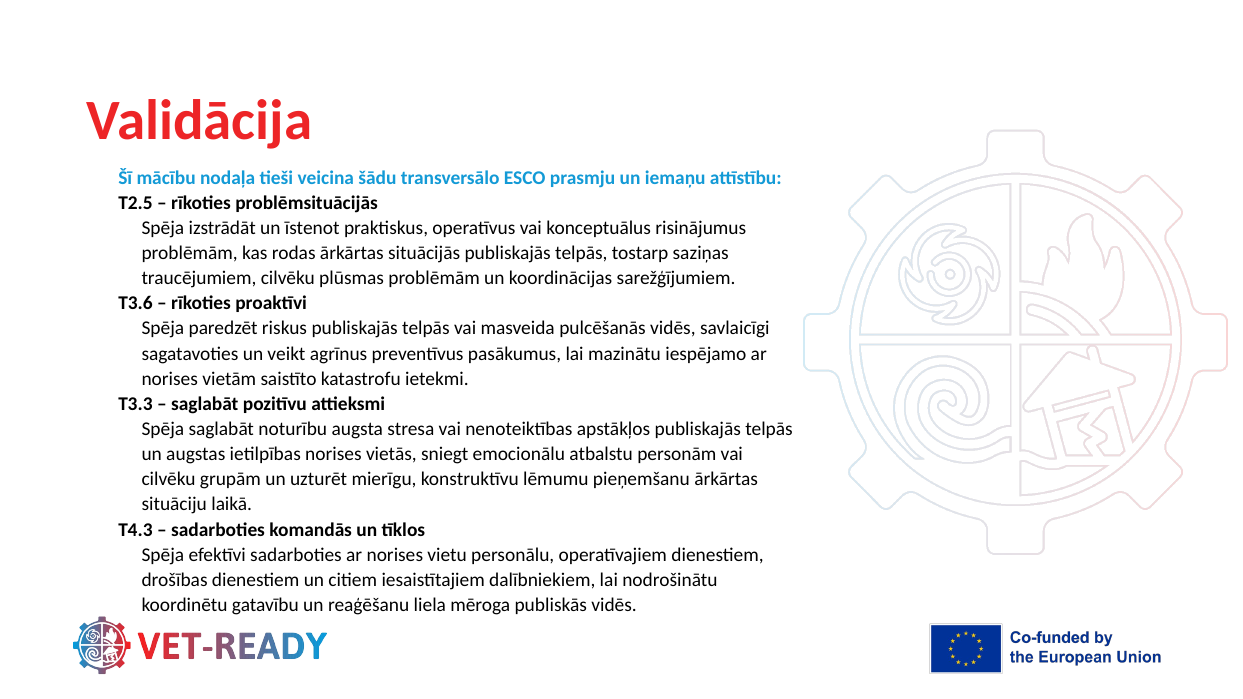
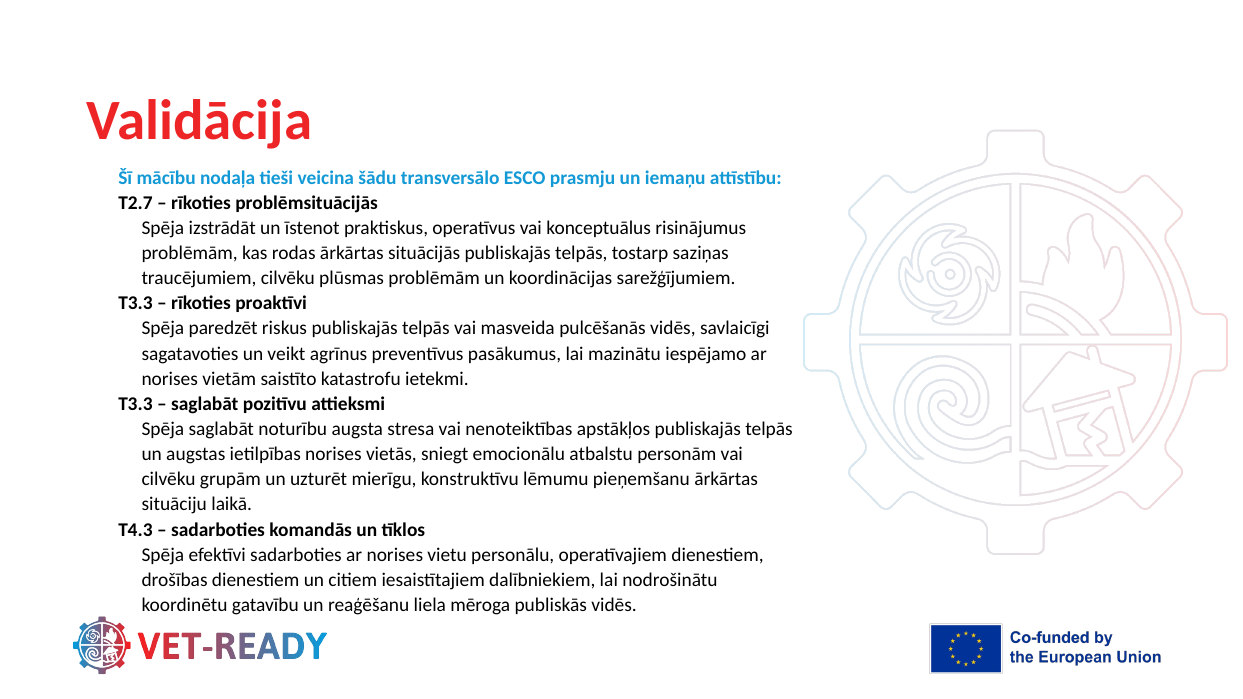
T2.5: T2.5 -> T2.7
T3.6 at (135, 304): T3.6 -> T3.3
